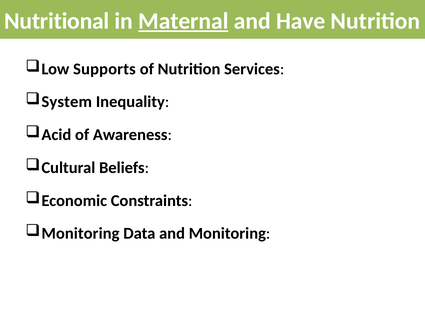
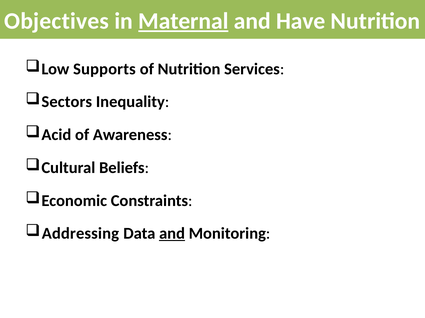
Nutritional: Nutritional -> Objectives
System: System -> Sectors
Monitoring at (80, 234): Monitoring -> Addressing
and at (172, 234) underline: none -> present
